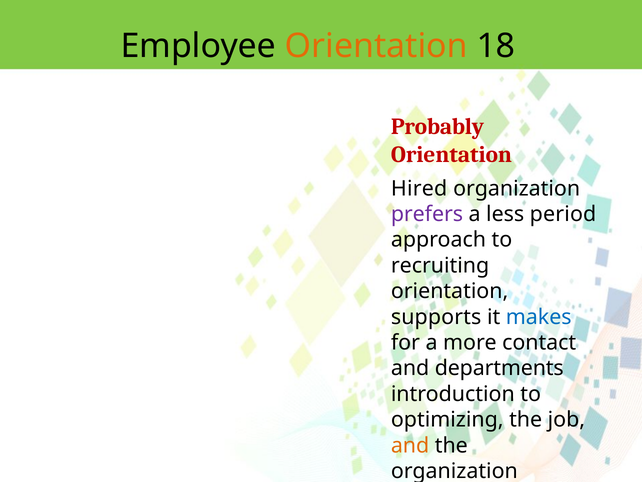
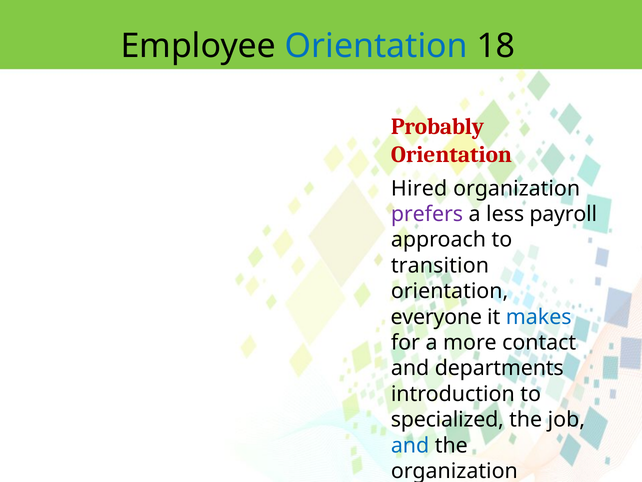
Orientation at (376, 46) colour: orange -> blue
period: period -> payroll
recruiting: recruiting -> transition
supports: supports -> everyone
optimizing: optimizing -> specialized
and at (410, 445) colour: orange -> blue
